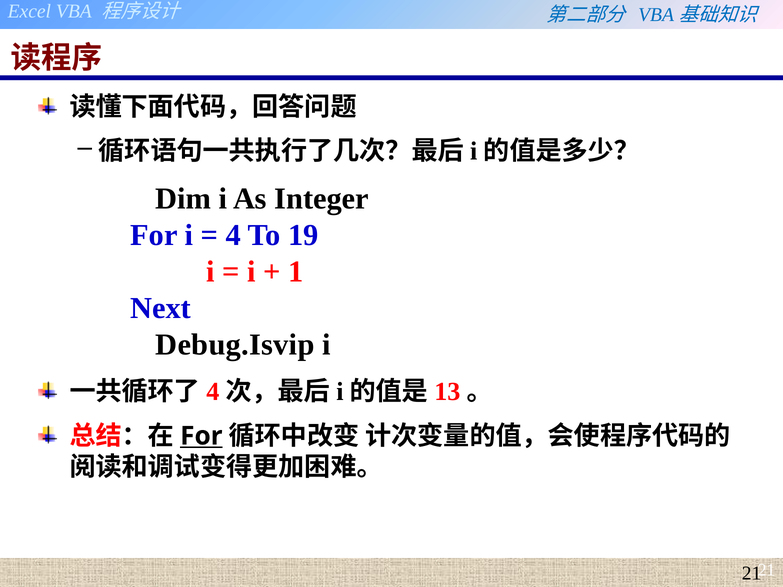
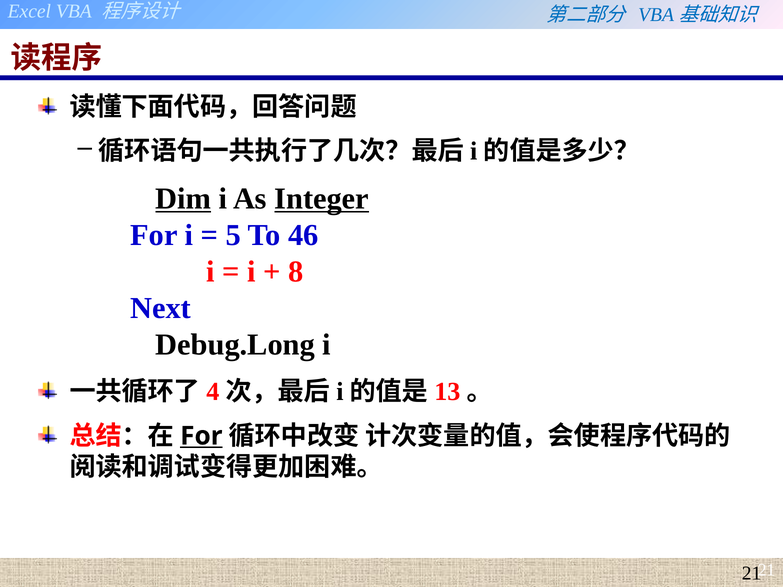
Dim underline: none -> present
Integer underline: none -> present
4: 4 -> 5
19: 19 -> 46
1: 1 -> 8
Debug.Isvip: Debug.Isvip -> Debug.Long
